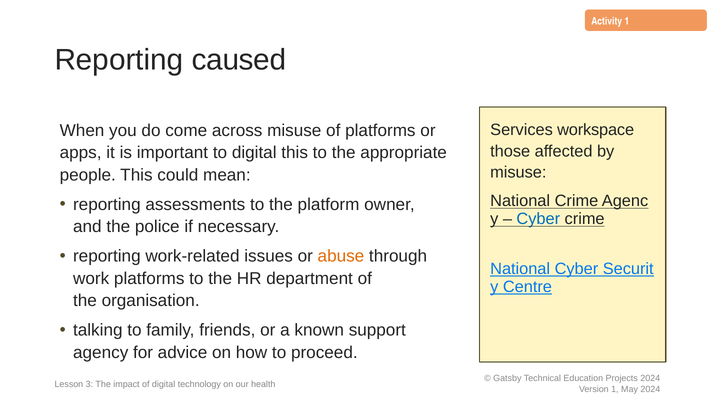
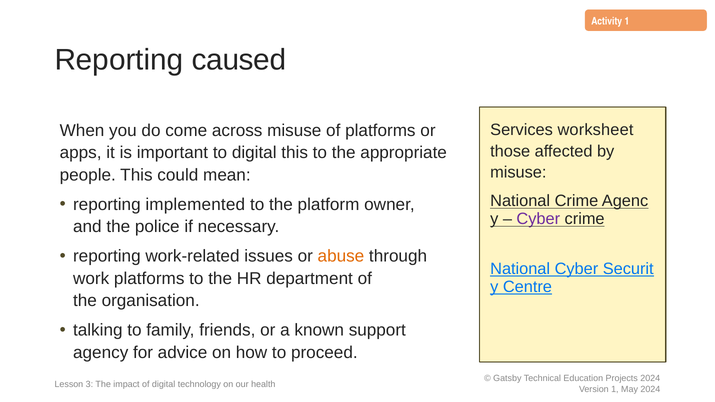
workspace: workspace -> worksheet
assessments: assessments -> implemented
Cyber at (538, 219) colour: blue -> purple
